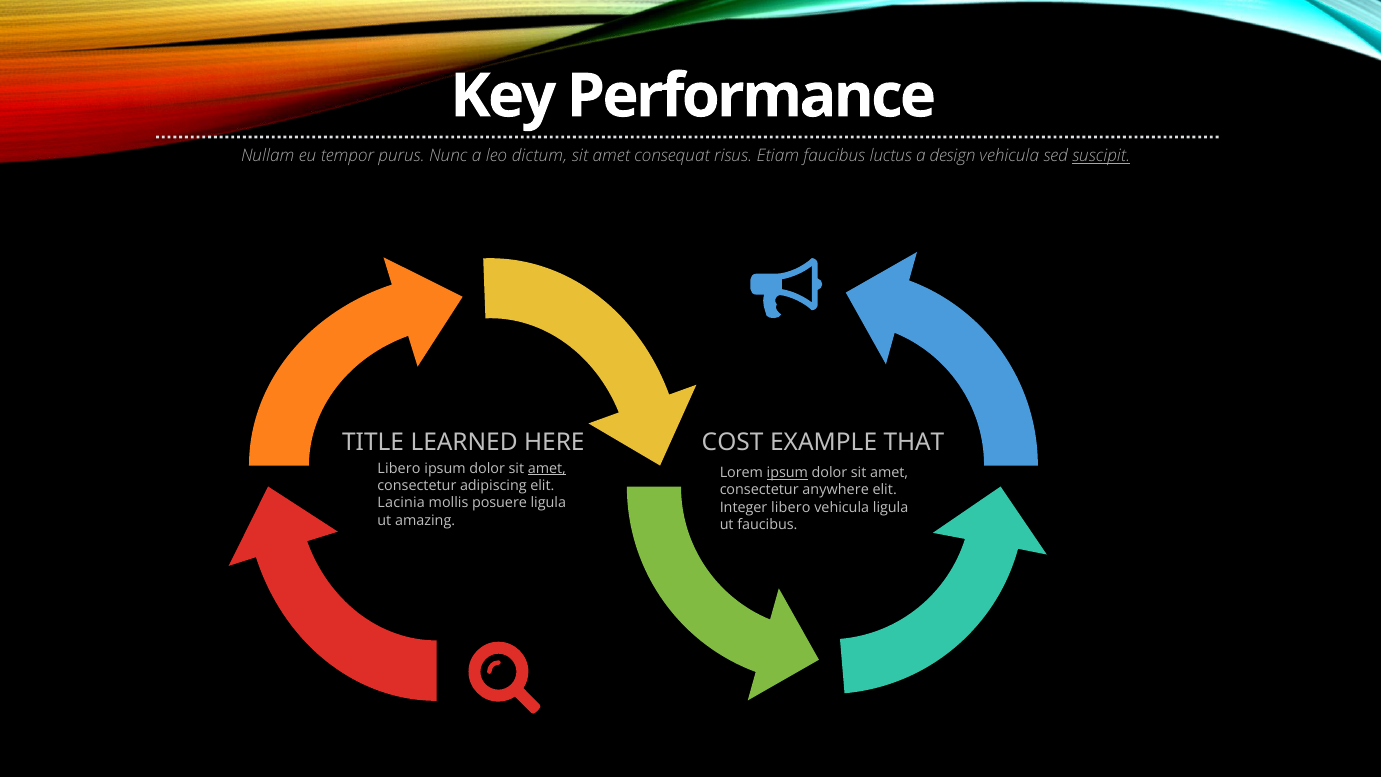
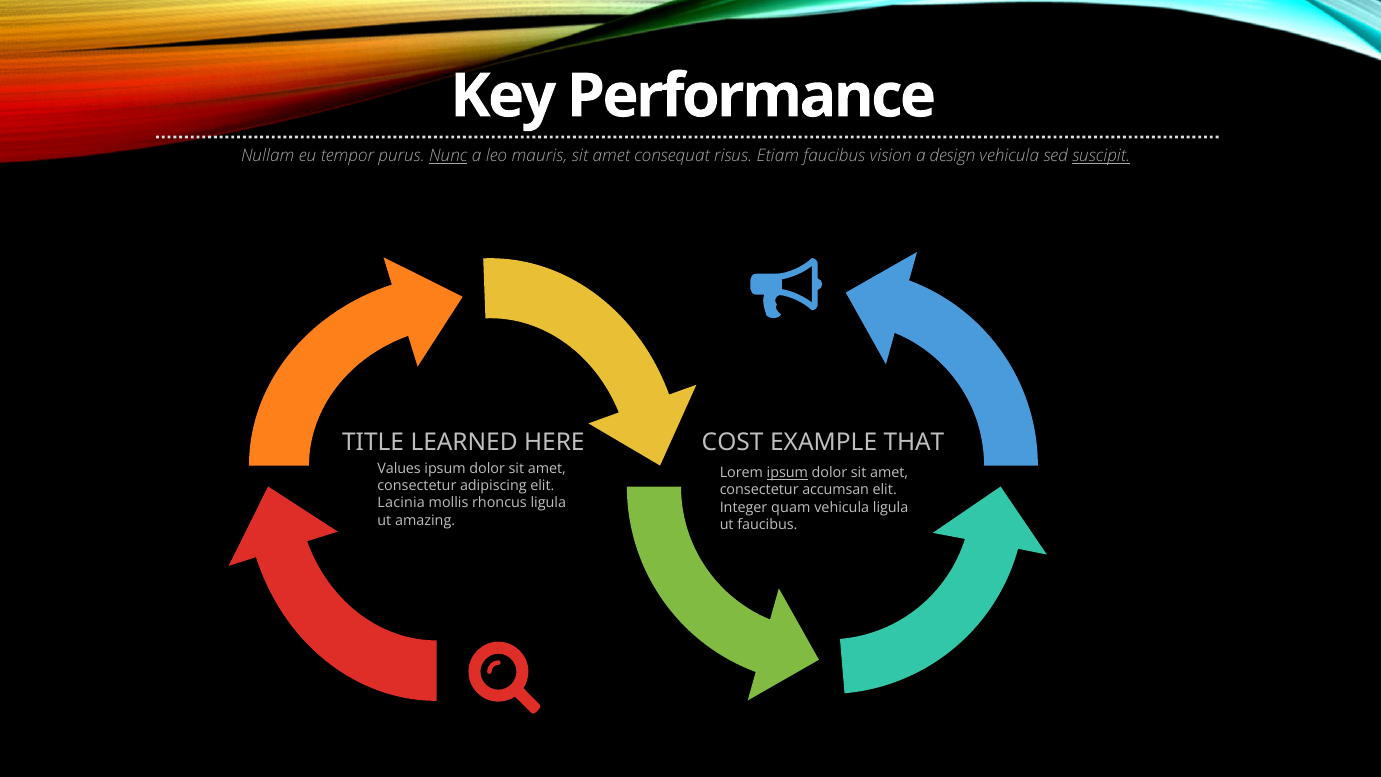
Nunc underline: none -> present
dictum: dictum -> mauris
luctus: luctus -> vision
Libero at (399, 468): Libero -> Values
amet at (547, 468) underline: present -> none
anywhere: anywhere -> accumsan
posuere: posuere -> rhoncus
Integer libero: libero -> quam
